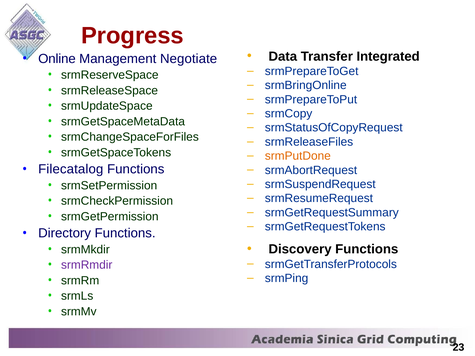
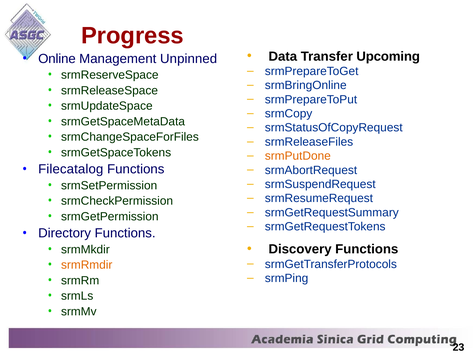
Integrated: Integrated -> Upcoming
Negotiate: Negotiate -> Unpinned
srmRmdir colour: purple -> orange
